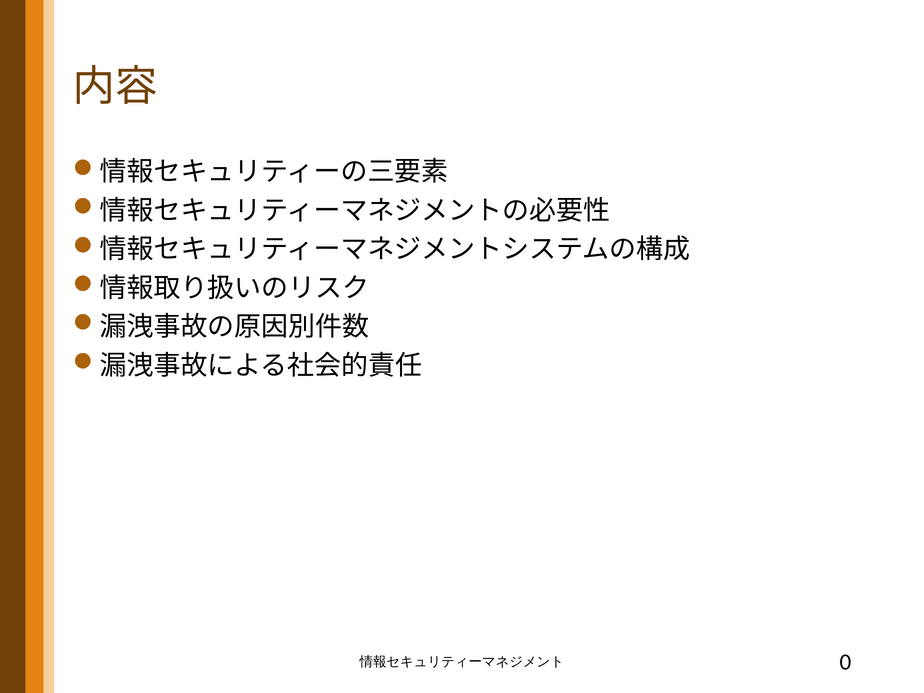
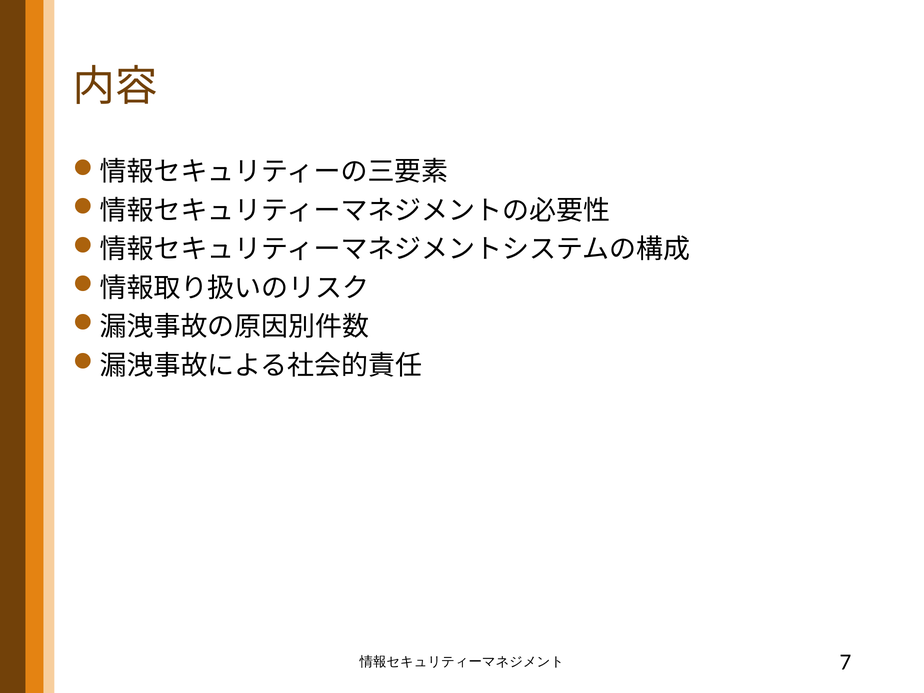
0: 0 -> 7
